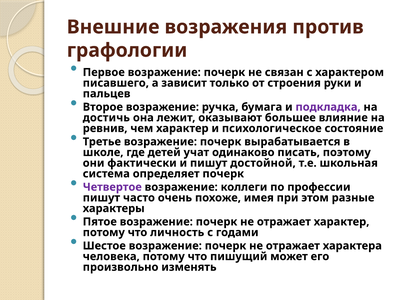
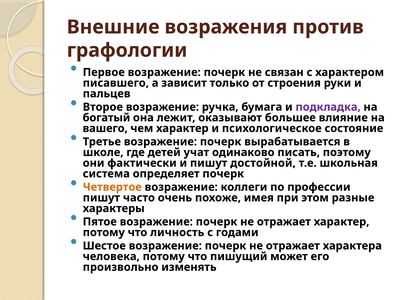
достичь: достичь -> богатый
ревнив: ревнив -> вашего
Четвертое colour: purple -> orange
